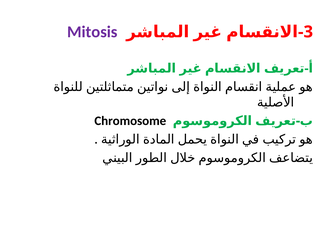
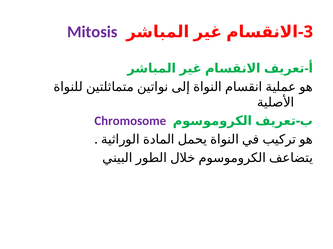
Chromosome colour: black -> purple
